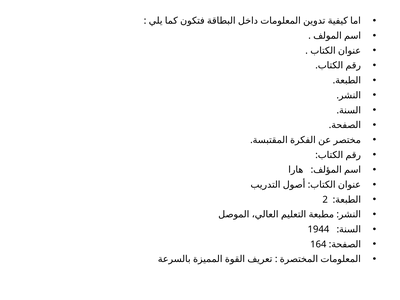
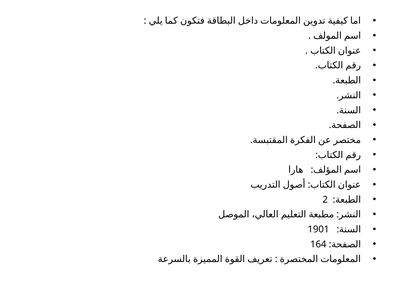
1944: 1944 -> 1901
